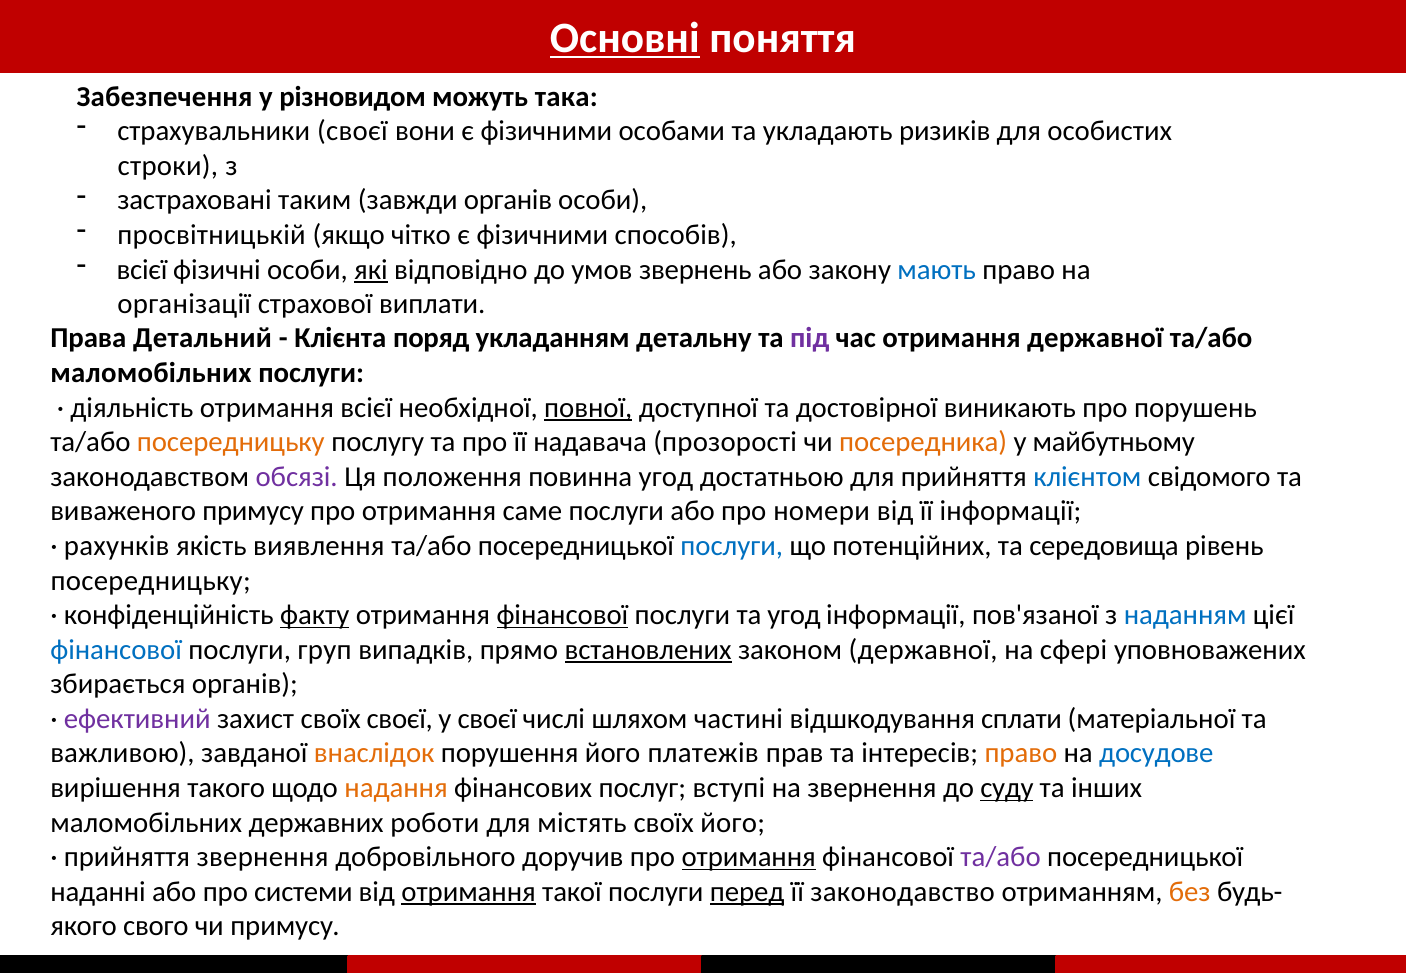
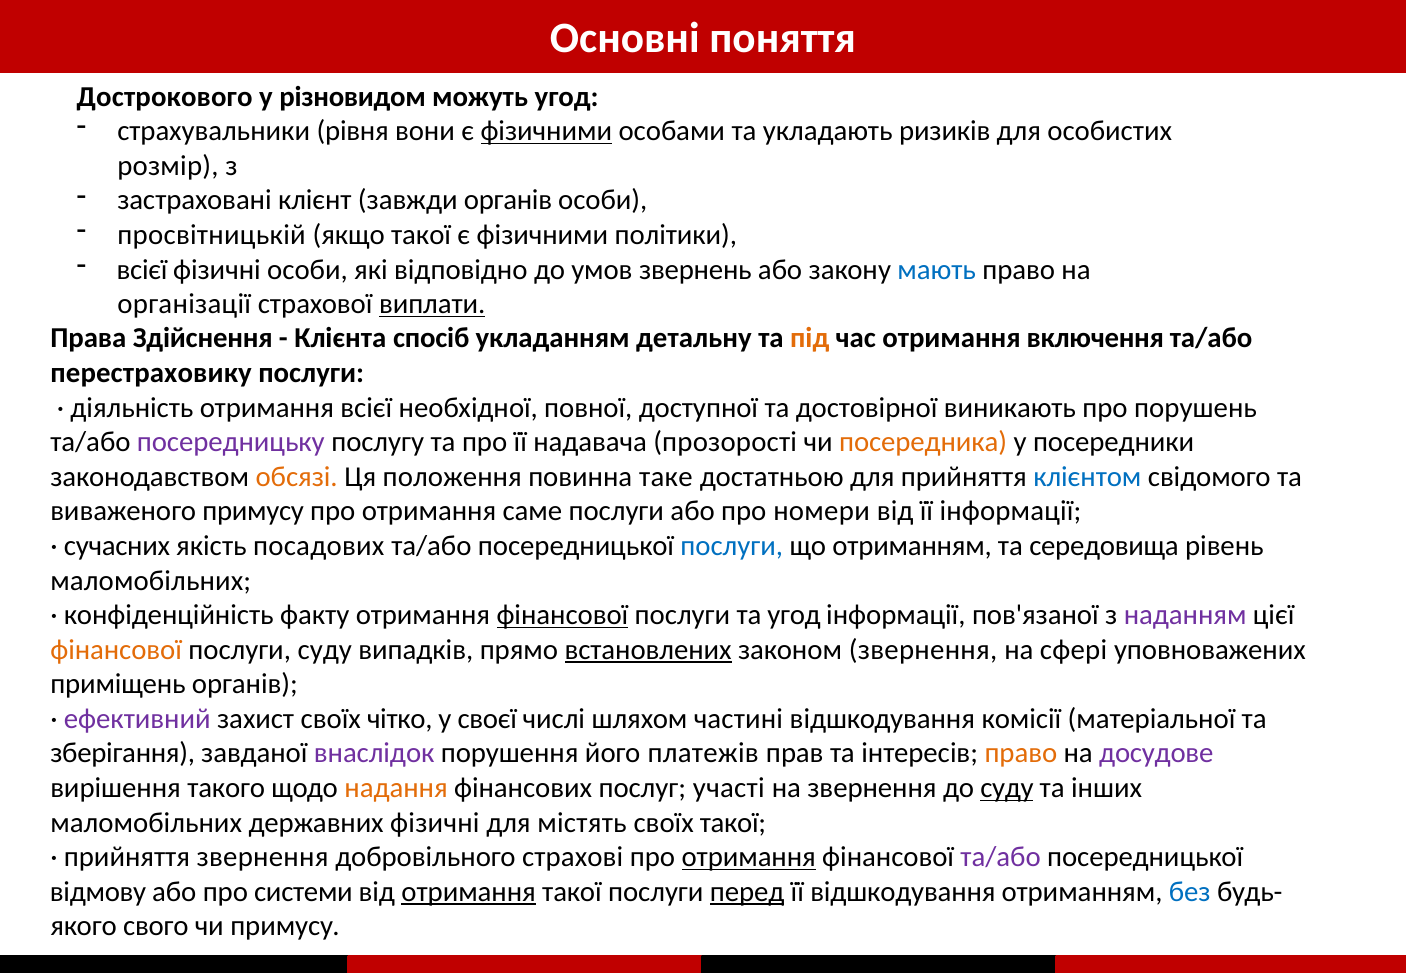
Основні underline: present -> none
Забезпечення: Забезпечення -> Дострокового
можуть така: така -> угод
страхувальники своєї: своєї -> рівня
фізичними at (546, 131) underline: none -> present
строки: строки -> розмір
таким: таким -> клієнт
якщо чітко: чітко -> такої
способів: способів -> політики
які underline: present -> none
виплати underline: none -> present
Детальний: Детальний -> Здійснення
поряд: поряд -> спосіб
під colour: purple -> orange
отримання державної: державної -> включення
маломобільних at (151, 373): маломобільних -> перестраховику
повної underline: present -> none
посередницьку at (231, 442) colour: orange -> purple
майбутньому: майбутньому -> посередники
обсязі colour: purple -> orange
повинна угод: угод -> таке
рахунків: рахунків -> сучасних
виявлення: виявлення -> посадових
що потенційних: потенційних -> отриманням
посередницьку at (151, 581): посередницьку -> маломобільних
факту underline: present -> none
наданням colour: blue -> purple
фінансової at (116, 650) colour: blue -> orange
послуги груп: груп -> суду
законом державної: державної -> звернення
збирається: збирається -> приміщень
своїх своєї: своєї -> чітко
сплати: сплати -> комісії
важливою: важливою -> зберігання
внаслідок colour: orange -> purple
досудове colour: blue -> purple
вступі: вступі -> участі
державних роботи: роботи -> фізичні
своїх його: його -> такої
доручив: доручив -> страхові
наданні: наданні -> відмову
її законодавство: законодавство -> відшкодування
без colour: orange -> blue
